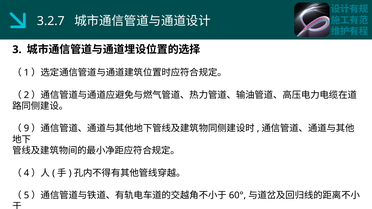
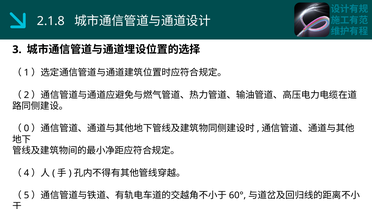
3.2.7: 3.2.7 -> 2.1.8
9: 9 -> 0
